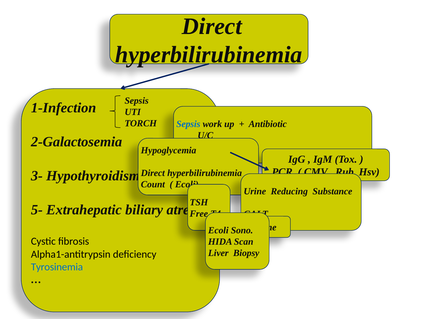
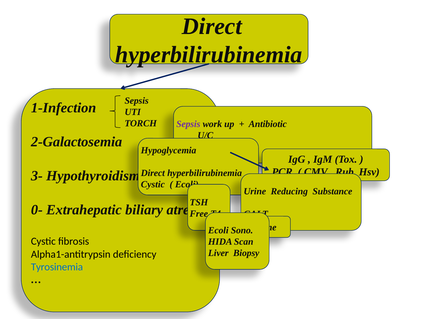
Sepsis at (188, 124) colour: blue -> purple
Count at (153, 184): Count -> Cystic
5-: 5- -> 0-
